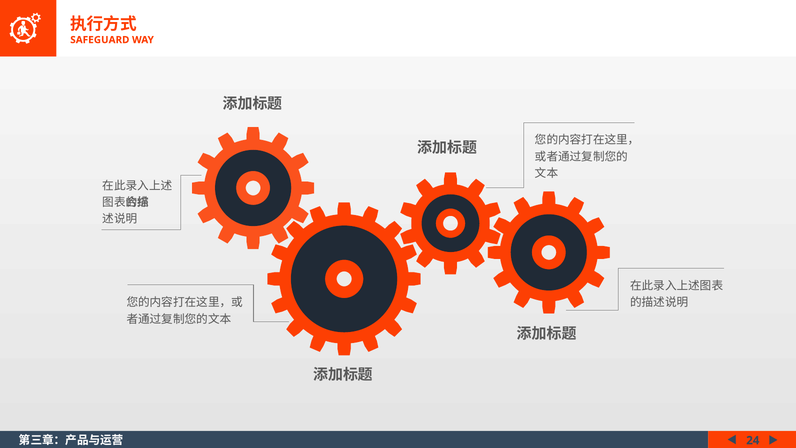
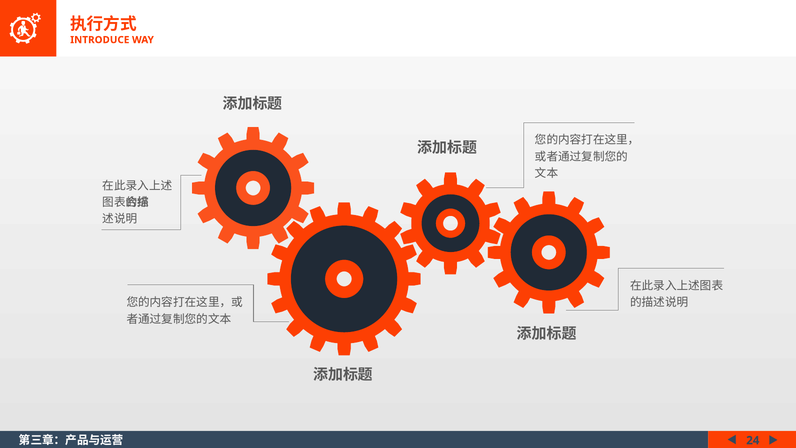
SAFEGUARD: SAFEGUARD -> INTRODUCE
